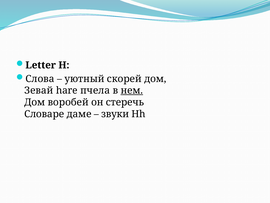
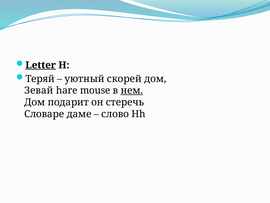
Letter underline: none -> present
Слова: Слова -> Теряй
пчела: пчела -> mouse
воробей: воробей -> подарит
звуки: звуки -> слово
